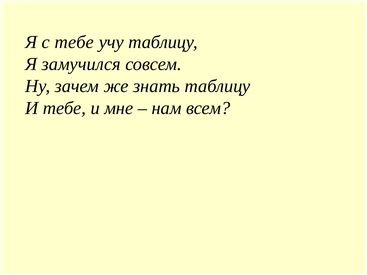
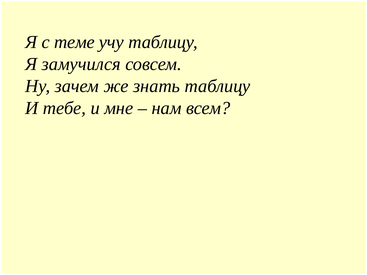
с тебе: тебе -> теме
